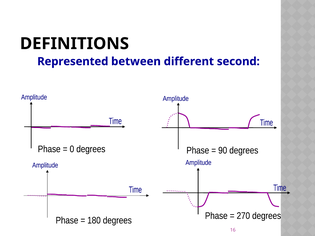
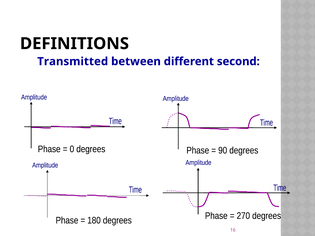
Represented: Represented -> Transmitted
